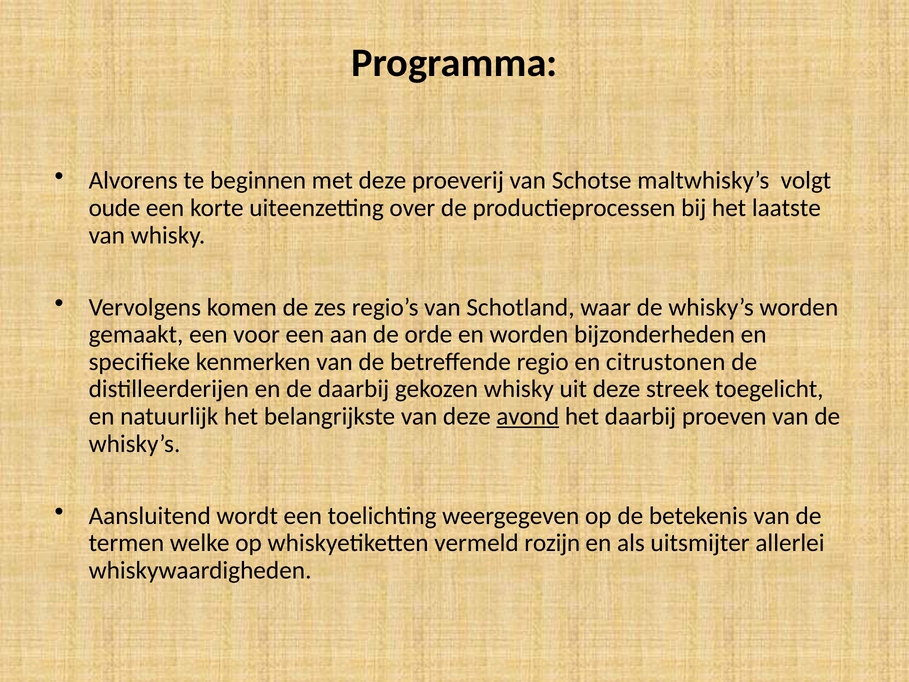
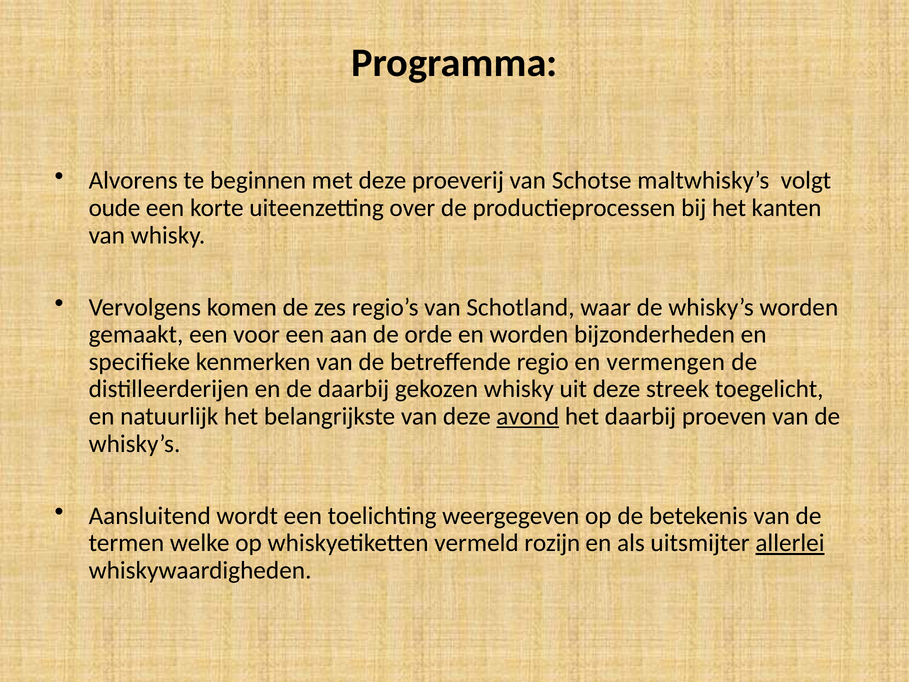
laatste: laatste -> kanten
citrustonen: citrustonen -> vermengen
allerlei underline: none -> present
